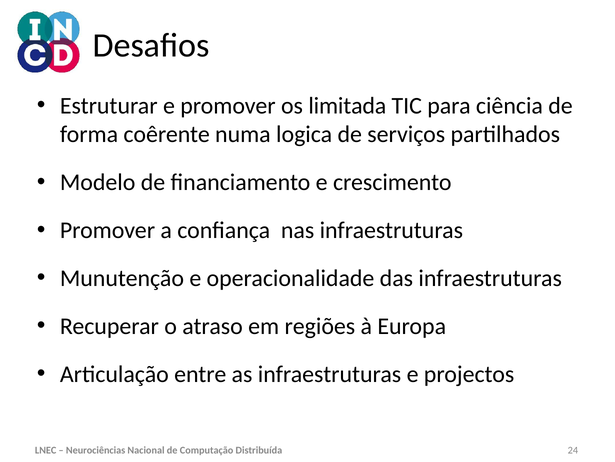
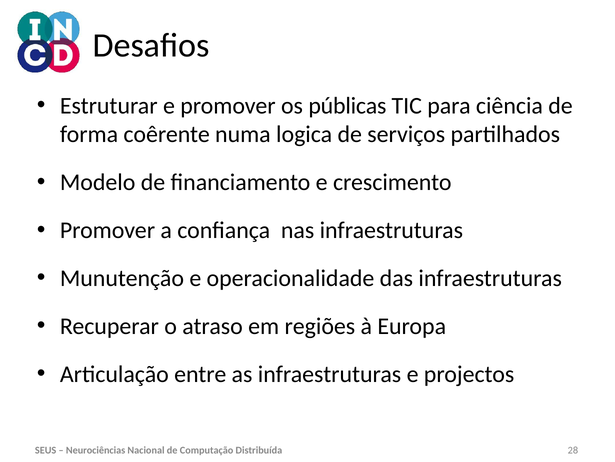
limitada: limitada -> públicas
LNEC: LNEC -> SEUS
24: 24 -> 28
